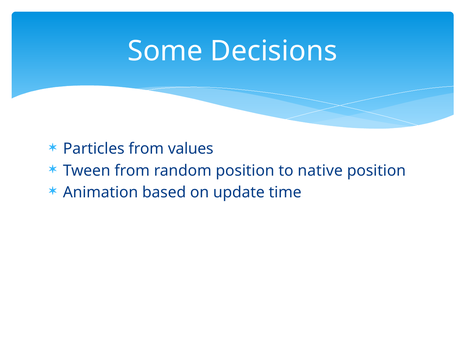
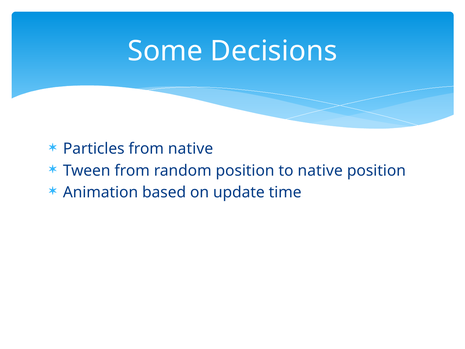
from values: values -> native
